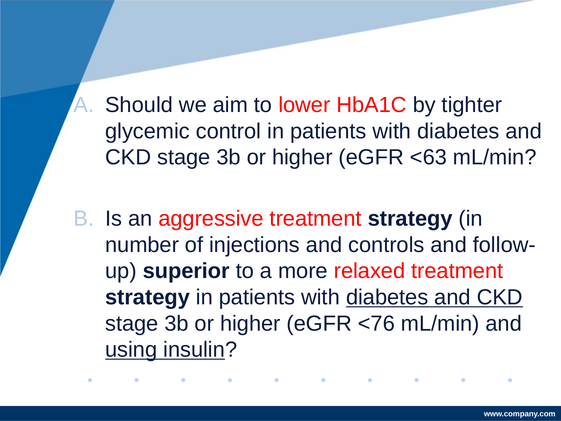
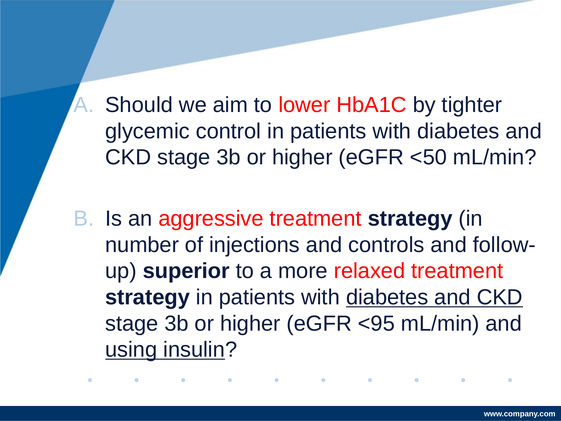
<63: <63 -> <50
<76: <76 -> <95
